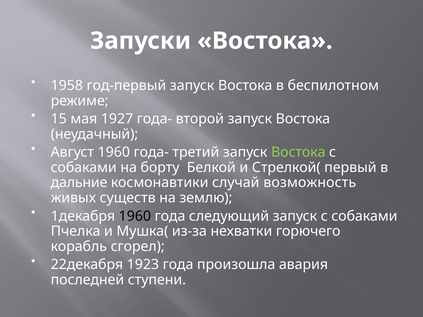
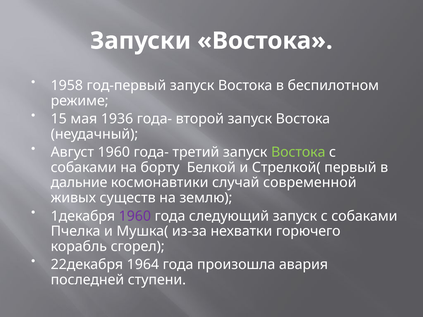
1927: 1927 -> 1936
возможность: возможность -> современной
1960 at (135, 216) colour: black -> purple
1923: 1923 -> 1964
